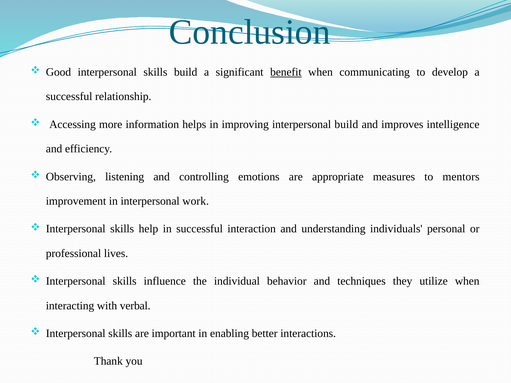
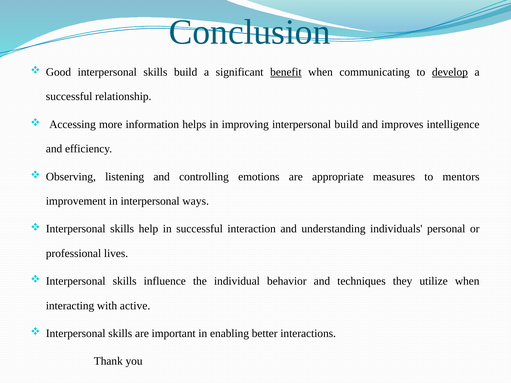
develop underline: none -> present
work: work -> ways
verbal: verbal -> active
